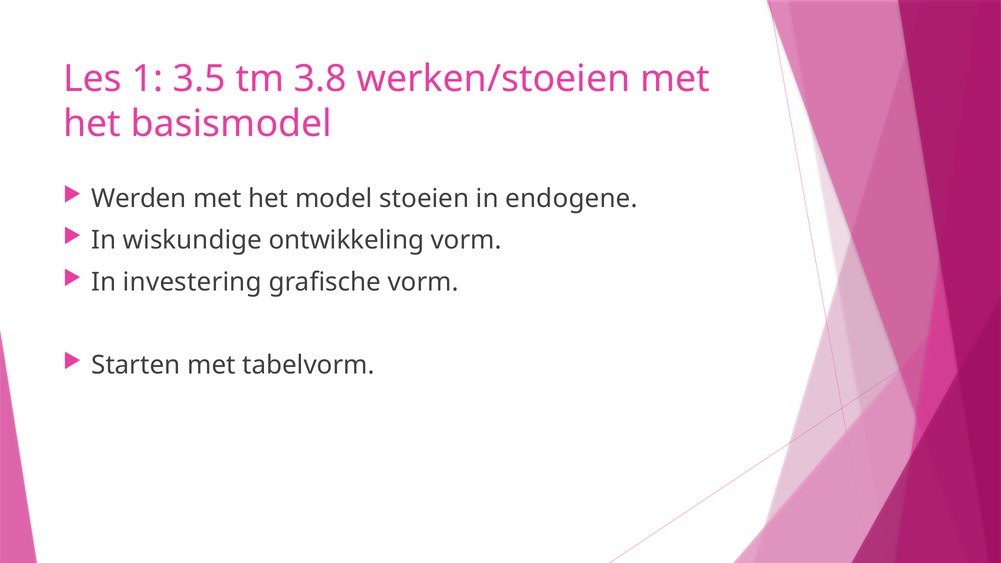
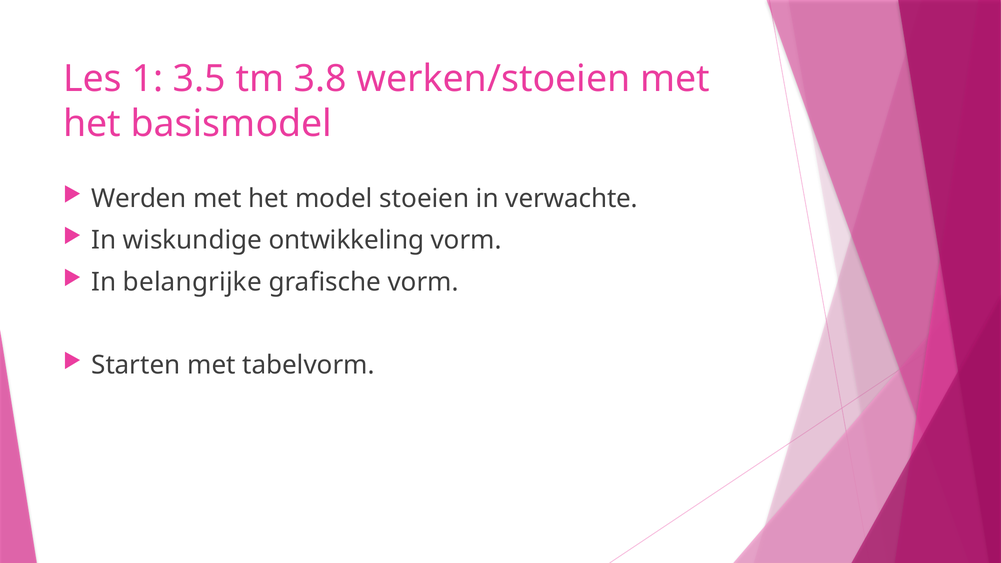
endogene: endogene -> verwachte
investering: investering -> belangrijke
